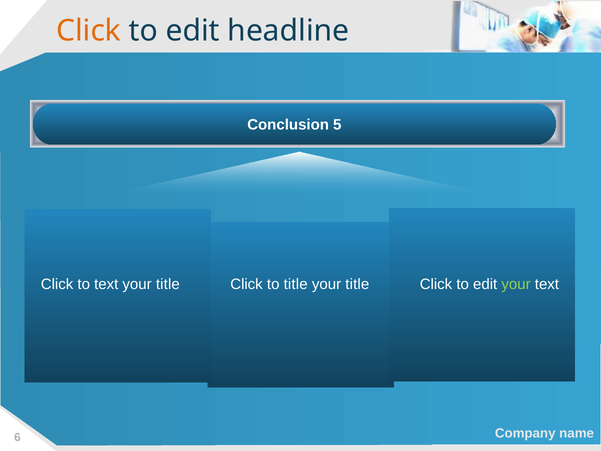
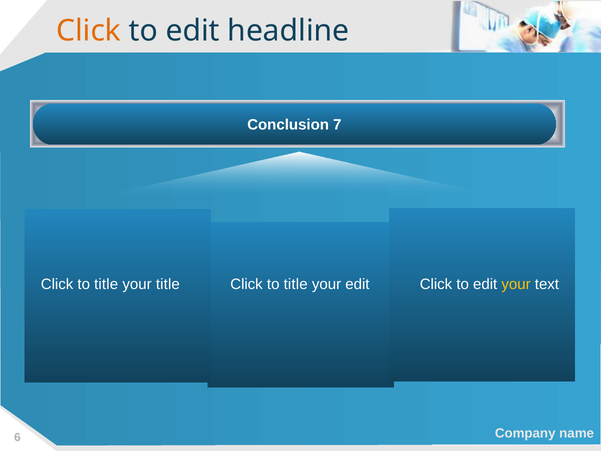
5: 5 -> 7
text at (106, 284): text -> title
title at (357, 284): title -> edit
your at (516, 284) colour: light green -> yellow
